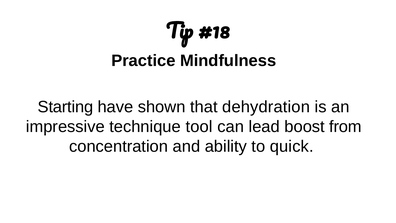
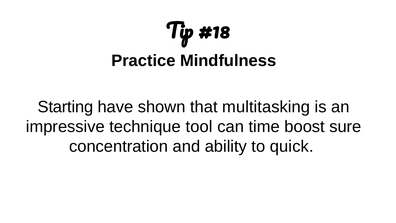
dehydration: dehydration -> multitasking
lead: lead -> time
from: from -> sure
